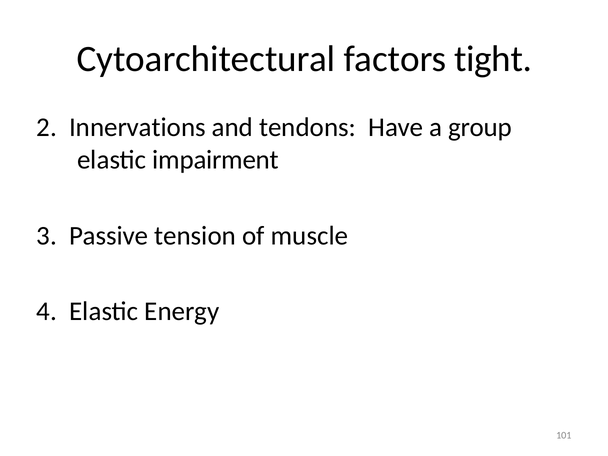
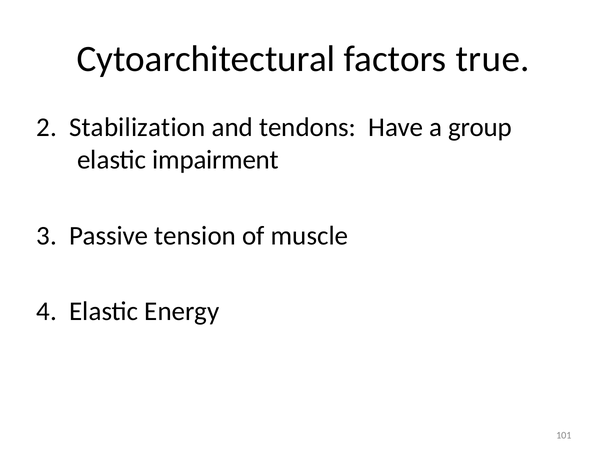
tight: tight -> true
Innervations: Innervations -> Stabilization
